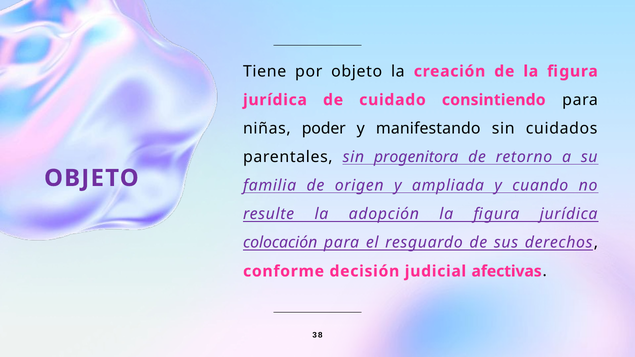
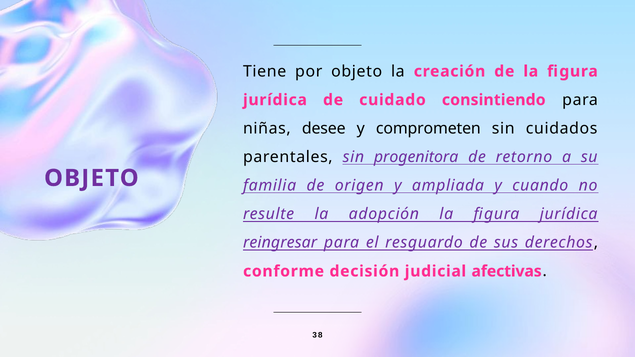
poder: poder -> desee
manifestando: manifestando -> comprometen
colocación: colocación -> reingresar
